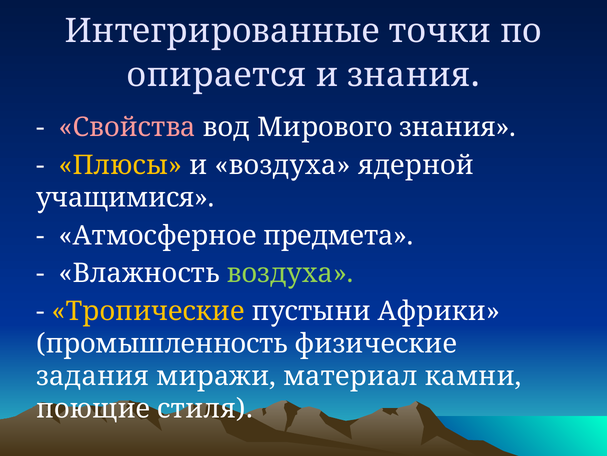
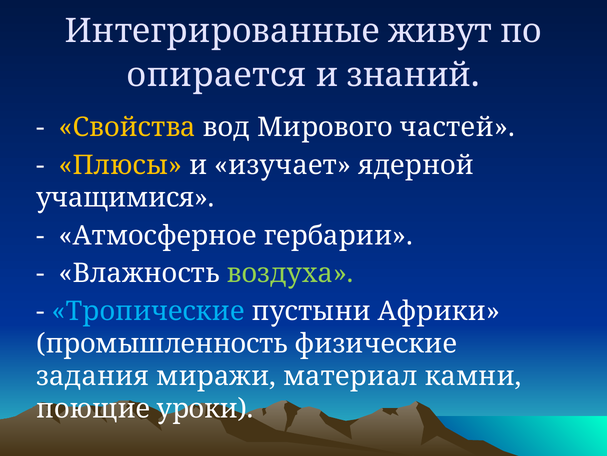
точки: точки -> живут
и знания: знания -> знаний
Свойства colour: pink -> yellow
Мирового знания: знания -> частей
и воздуха: воздуха -> изучает
предмета: предмета -> гербарии
Тропические colour: yellow -> light blue
стиля: стиля -> уроки
